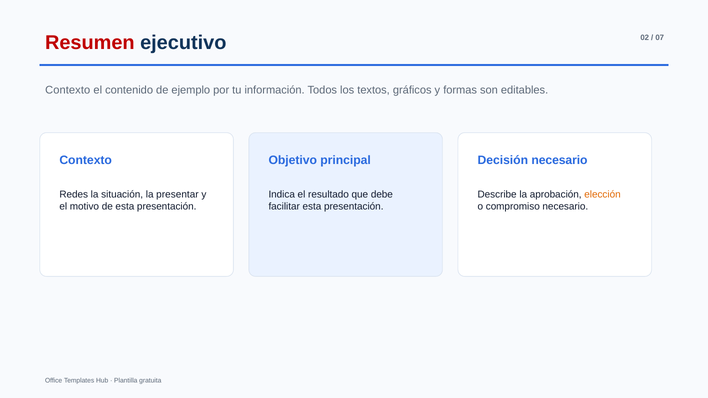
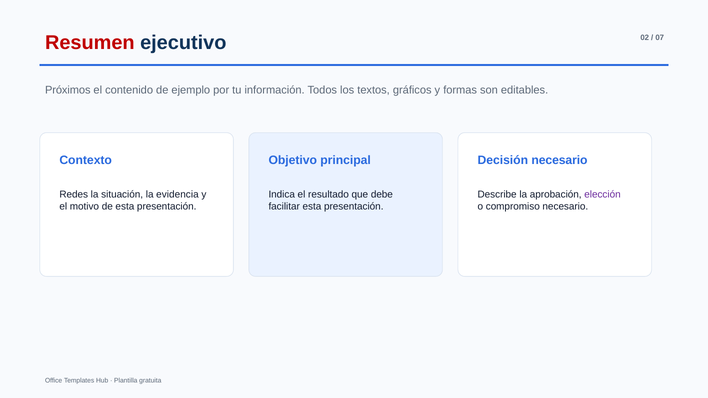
Contexto at (68, 90): Contexto -> Próximos
presentar: presentar -> evidencia
elección colour: orange -> purple
